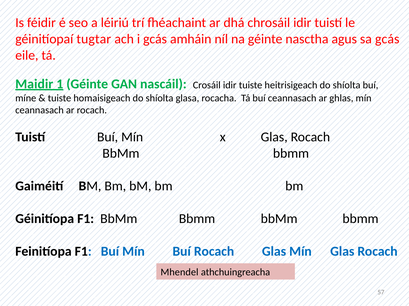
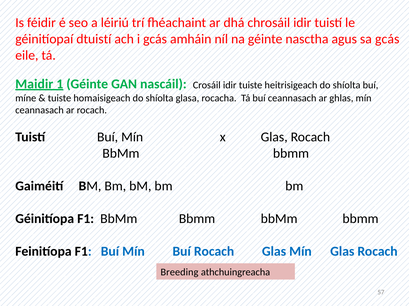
tugtar: tugtar -> dtuistí
Mhendel: Mhendel -> Breeding
